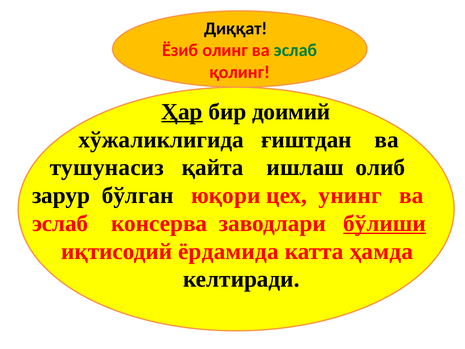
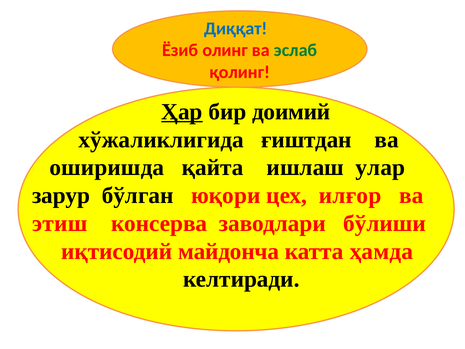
Диққат colour: black -> blue
тушунасиз: тушунасиз -> оширишда
олиб: олиб -> улар
унинг: унинг -> илғор
эслаб at (60, 223): эслаб -> этиш
бўлиши underline: present -> none
ёрдамида: ёрдамида -> майдонча
